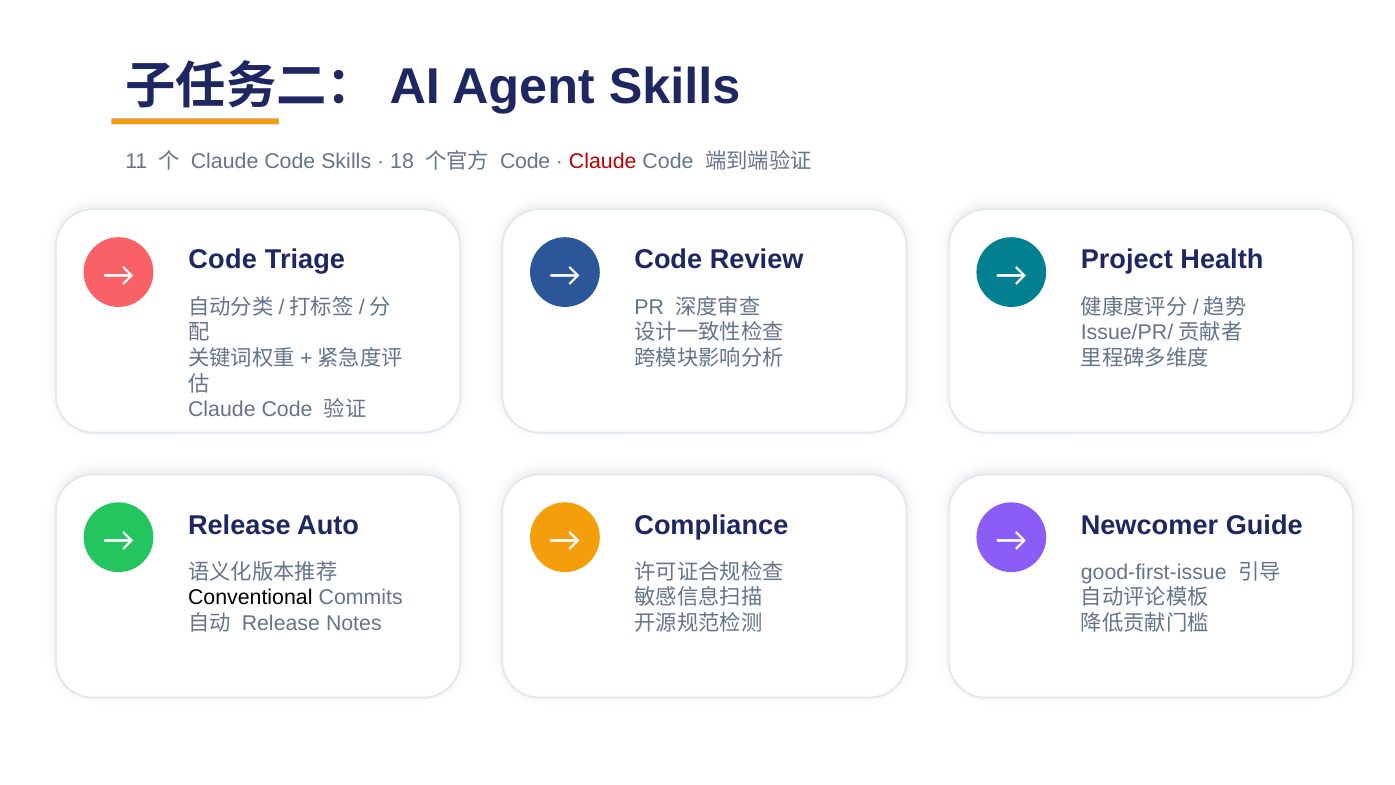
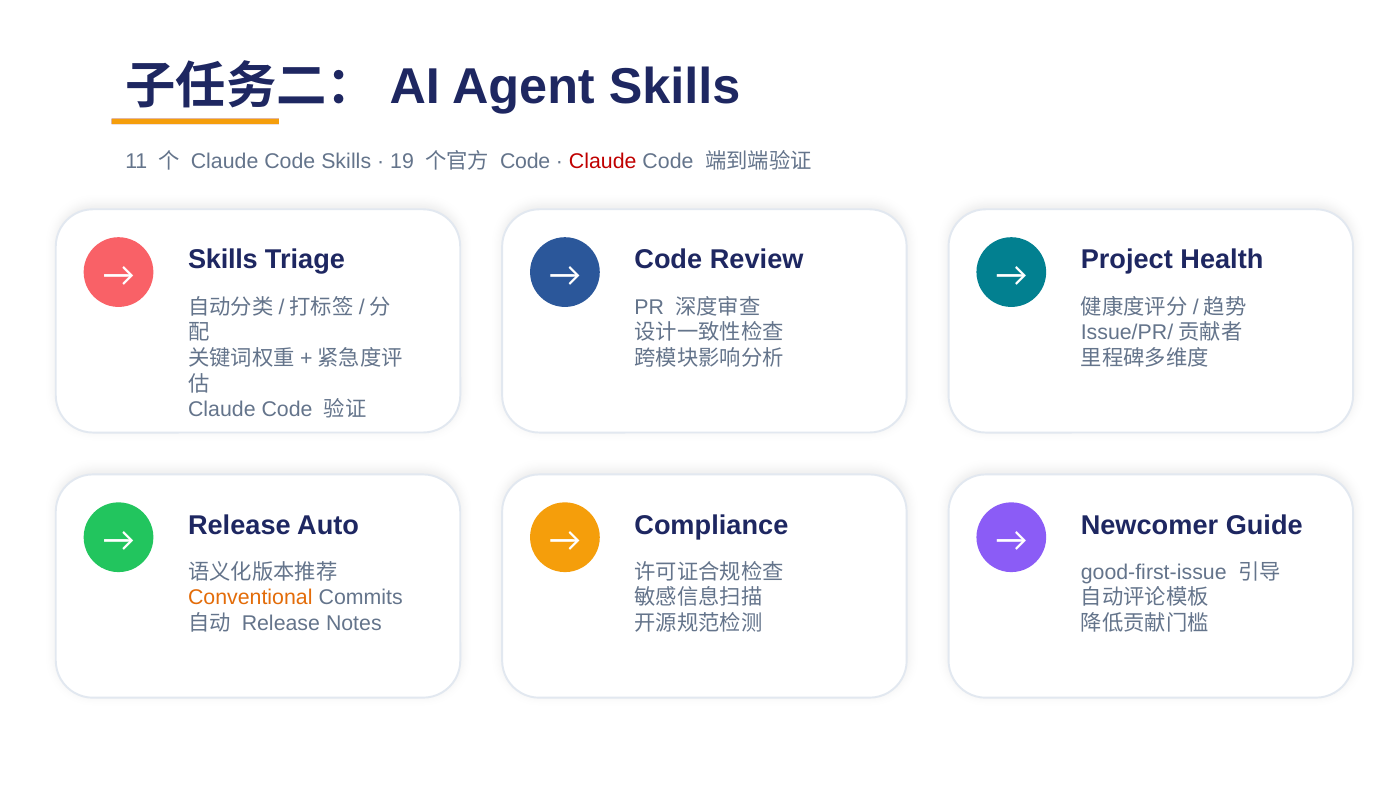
18: 18 -> 19
Code at (223, 260): Code -> Skills
Conventional colour: black -> orange
